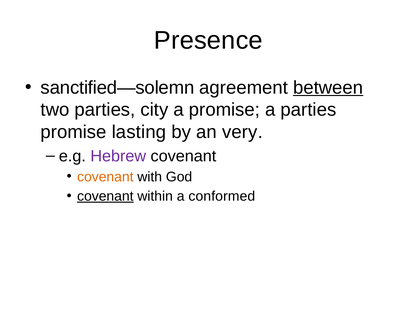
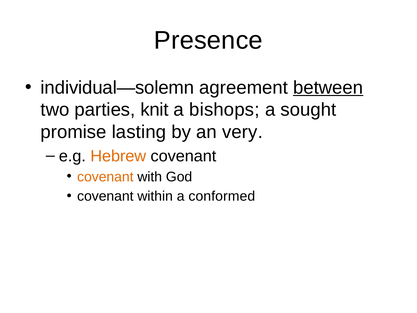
sanctified—solemn: sanctified—solemn -> individual—solemn
city: city -> knit
a promise: promise -> bishops
a parties: parties -> sought
Hebrew colour: purple -> orange
covenant at (105, 196) underline: present -> none
